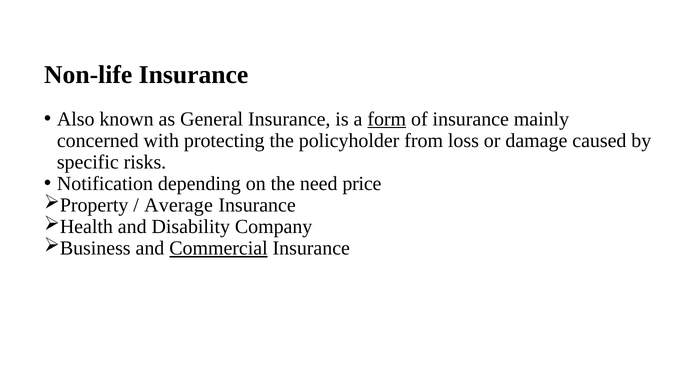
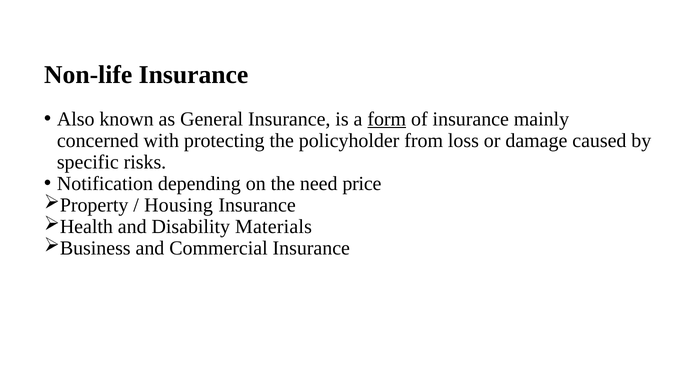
Average: Average -> Housing
Company: Company -> Materials
Commercial underline: present -> none
